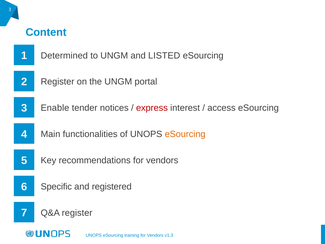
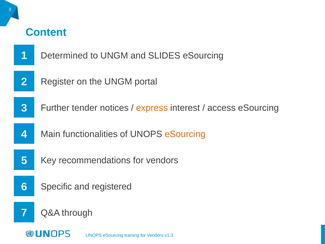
LISTED: LISTED -> SLIDES
Enable: Enable -> Further
express colour: red -> orange
Q&A register: register -> through
